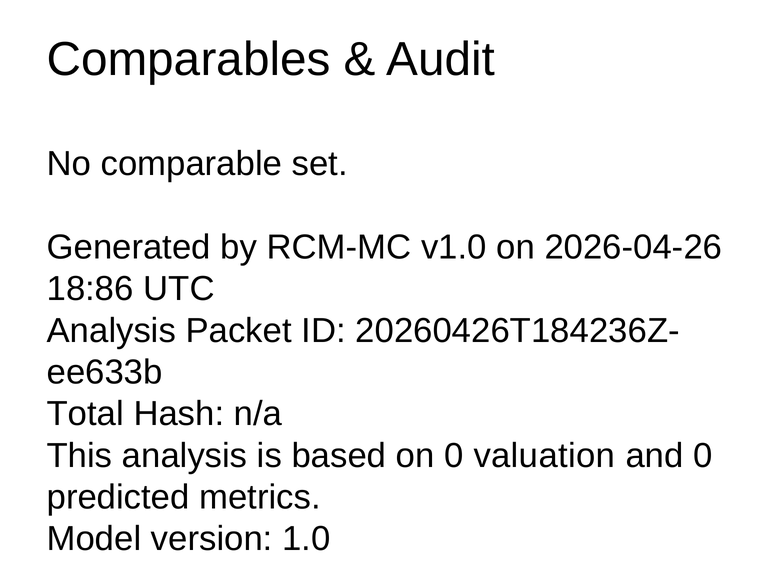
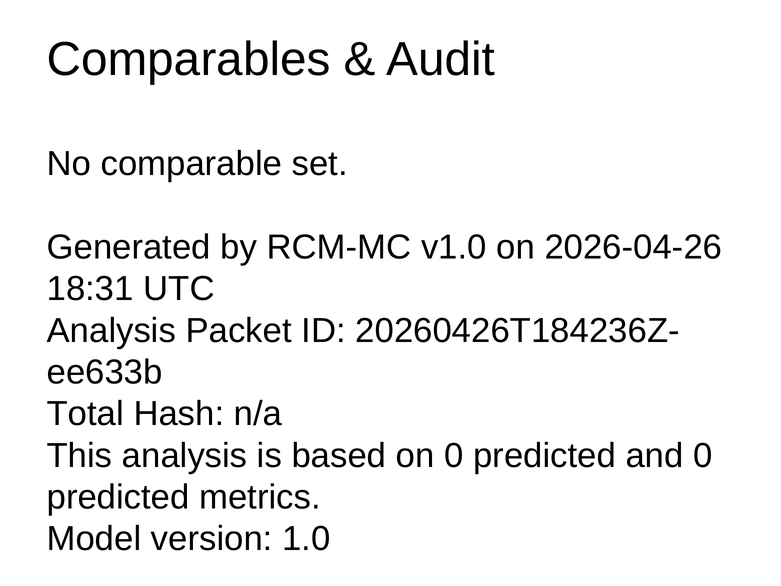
18:86: 18:86 -> 18:31
on 0 valuation: valuation -> predicted
